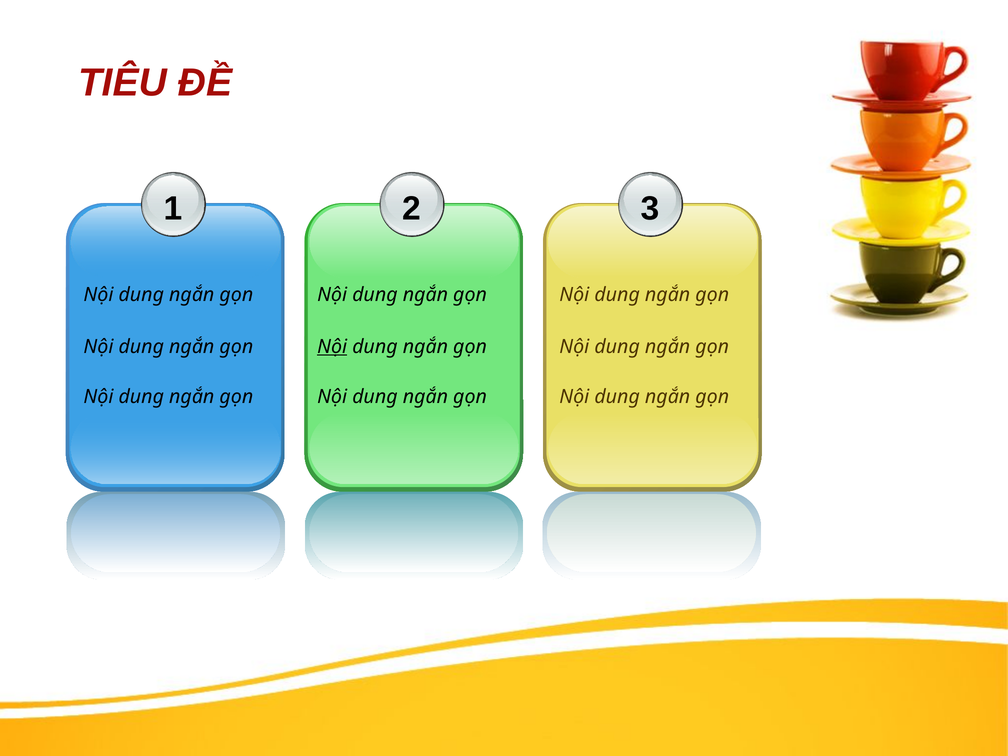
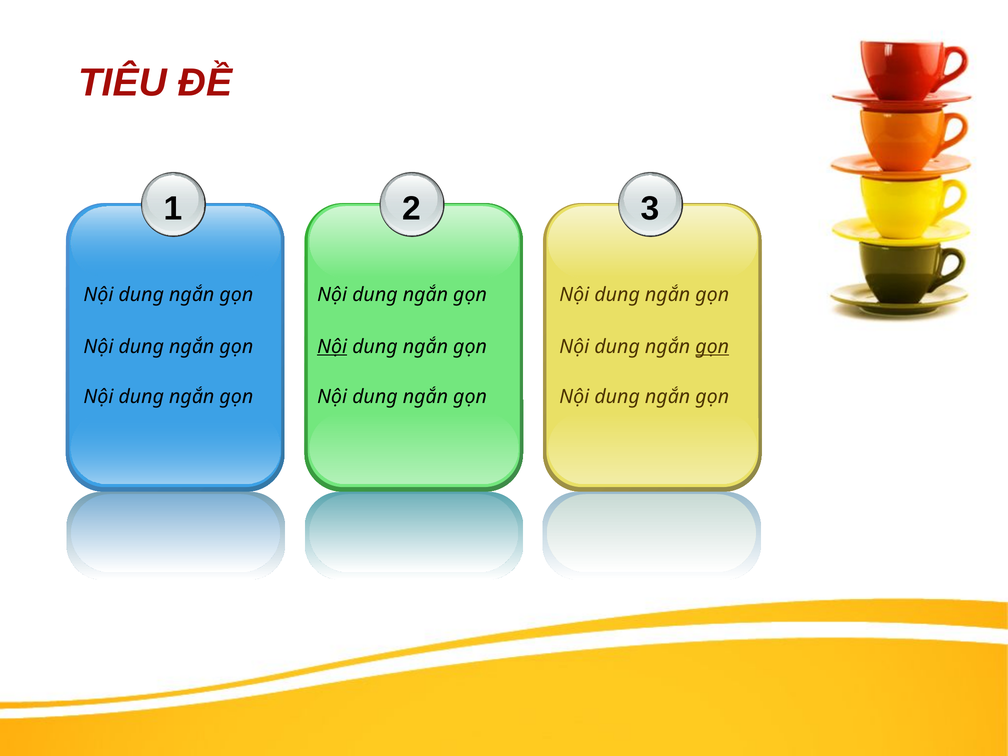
gọn at (712, 347) underline: none -> present
